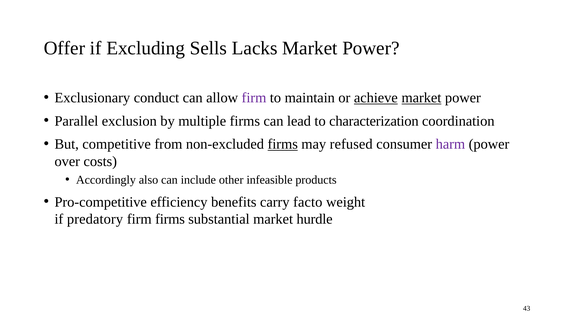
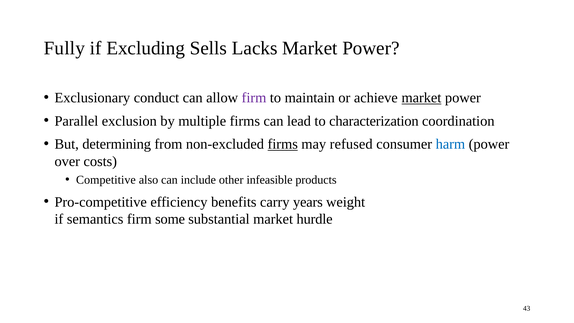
Offer: Offer -> Fully
achieve underline: present -> none
competitive: competitive -> determining
harm colour: purple -> blue
Accordingly: Accordingly -> Competitive
facto: facto -> years
predatory: predatory -> semantics
firm firms: firms -> some
